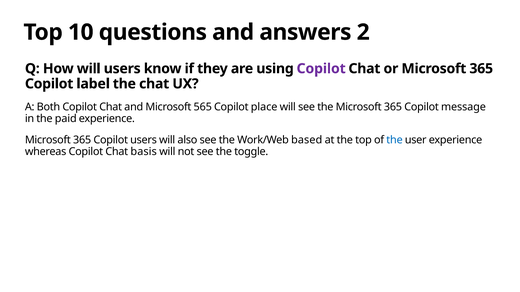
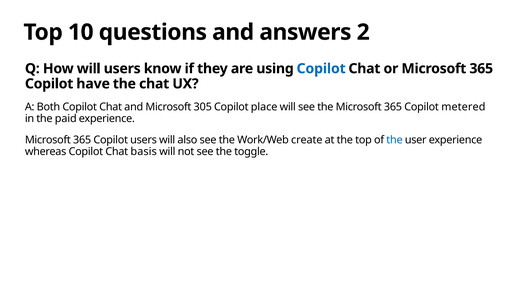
Copilot at (321, 69) colour: purple -> blue
label: label -> have
565: 565 -> 305
message: message -> metered
based: based -> create
